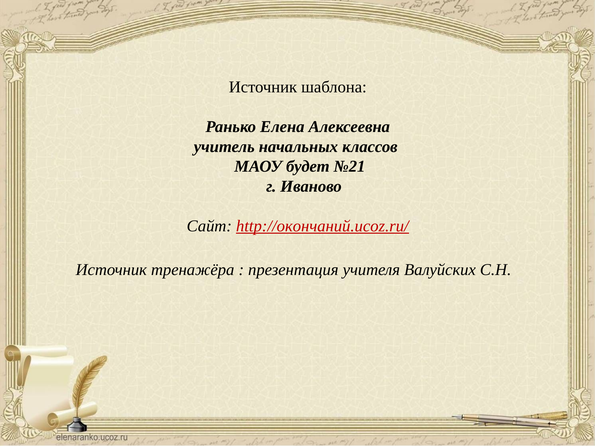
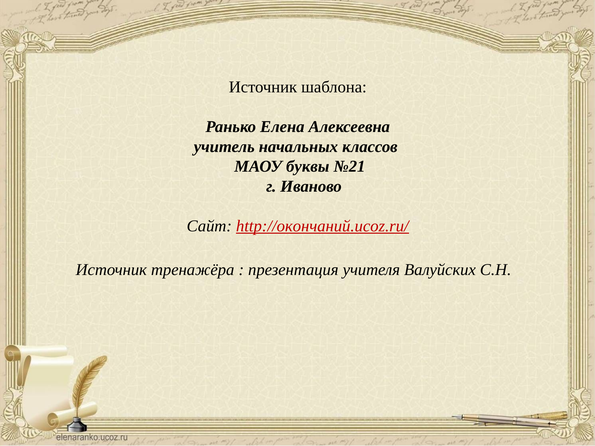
будет: будет -> буквы
